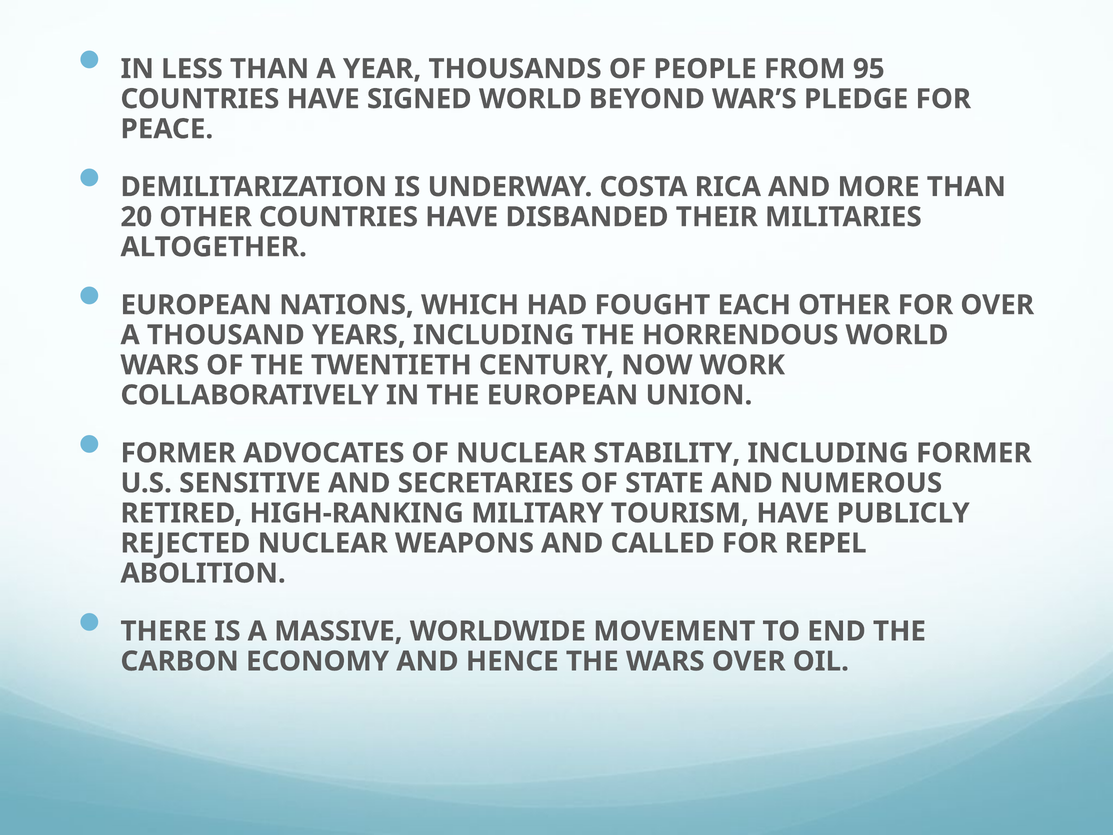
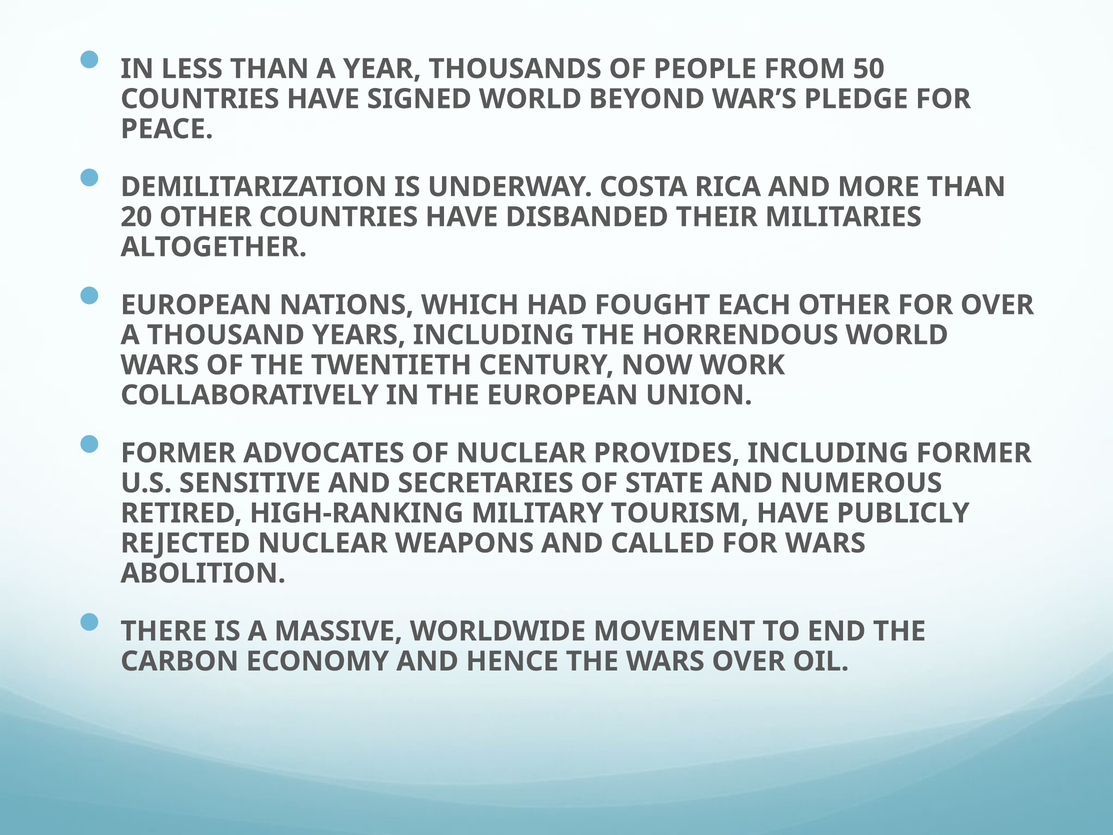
95: 95 -> 50
STABILITY: STABILITY -> PROVIDES
FOR REPEL: REPEL -> WARS
